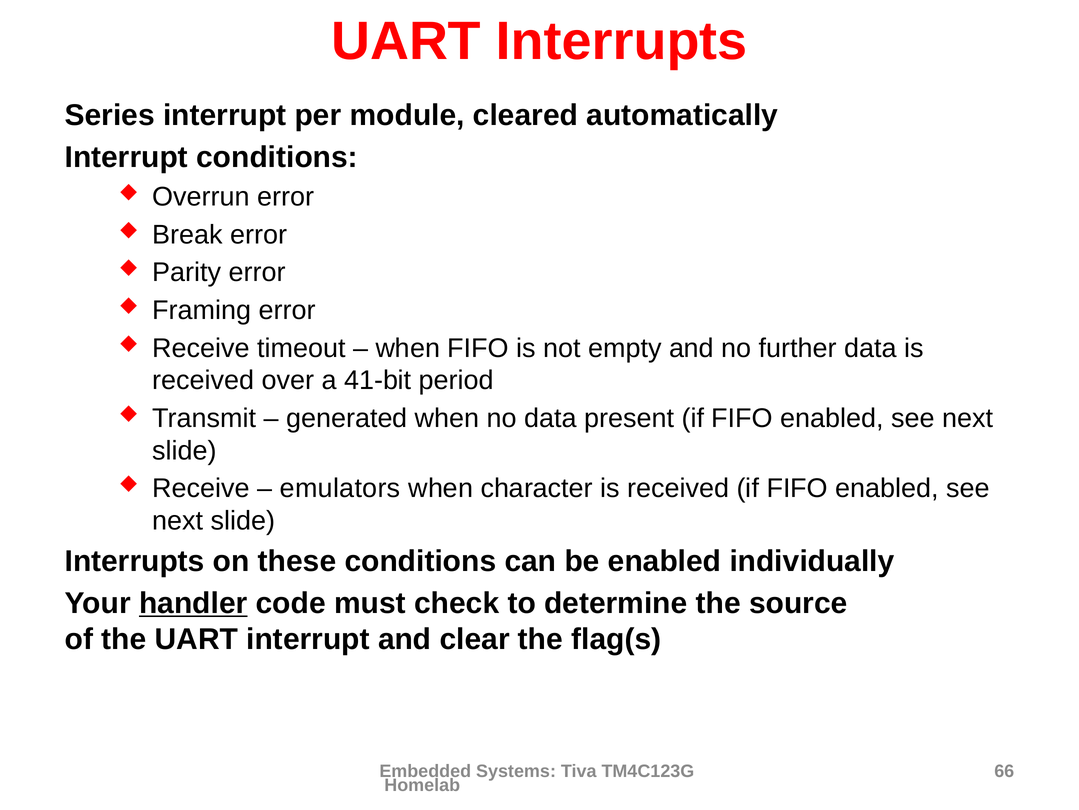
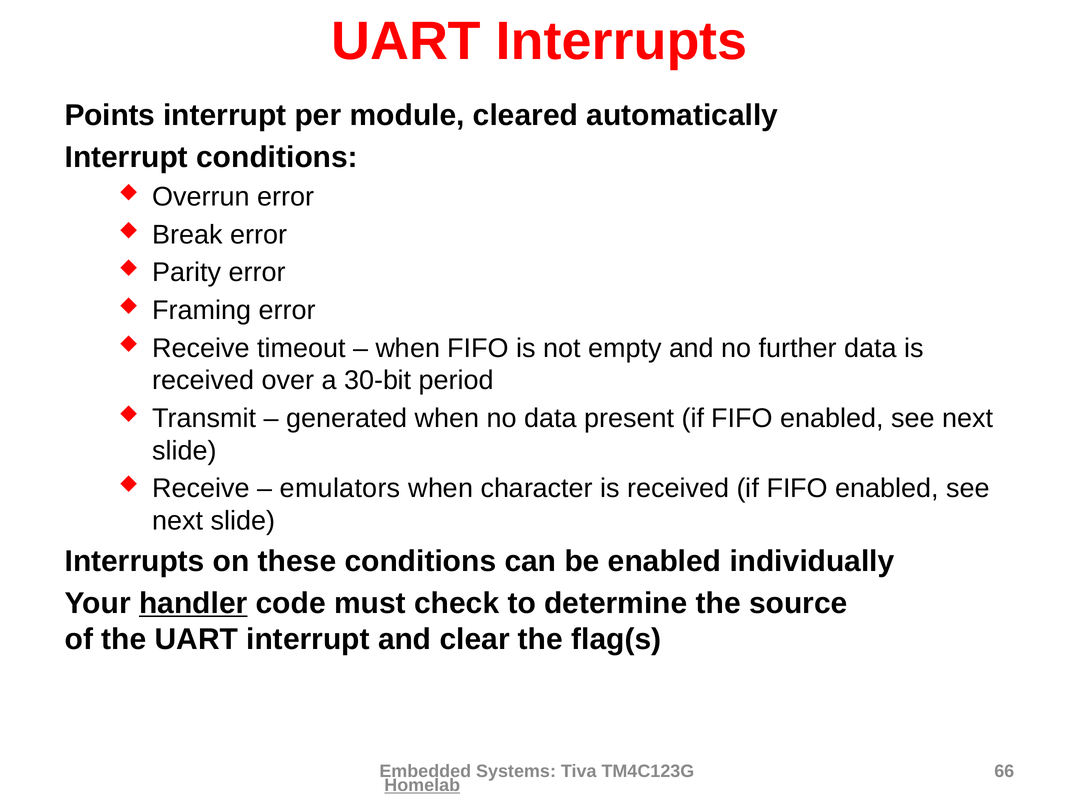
Series: Series -> Points
41-bit: 41-bit -> 30-bit
Homelab underline: none -> present
